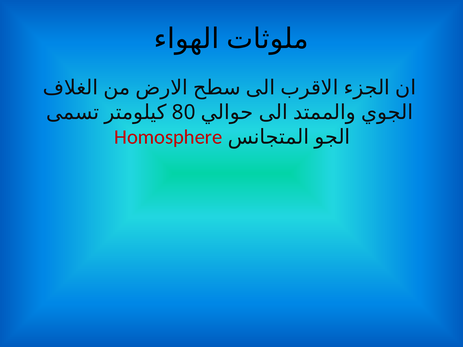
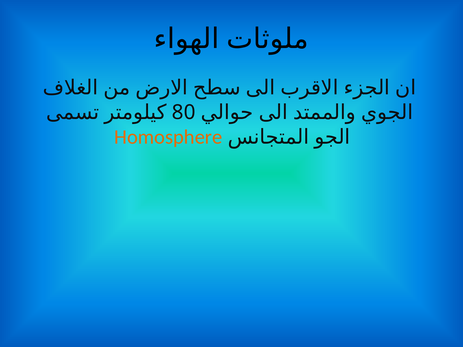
Homosphere colour: red -> orange
